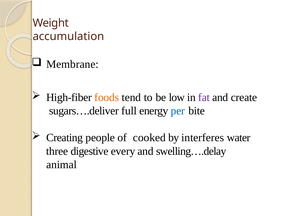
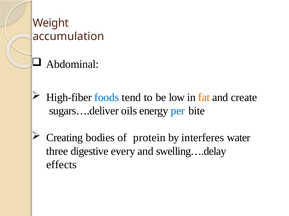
Membrane: Membrane -> Abdominal
foods colour: orange -> blue
fat colour: purple -> orange
full: full -> oils
people: people -> bodies
cooked: cooked -> protein
animal: animal -> effects
